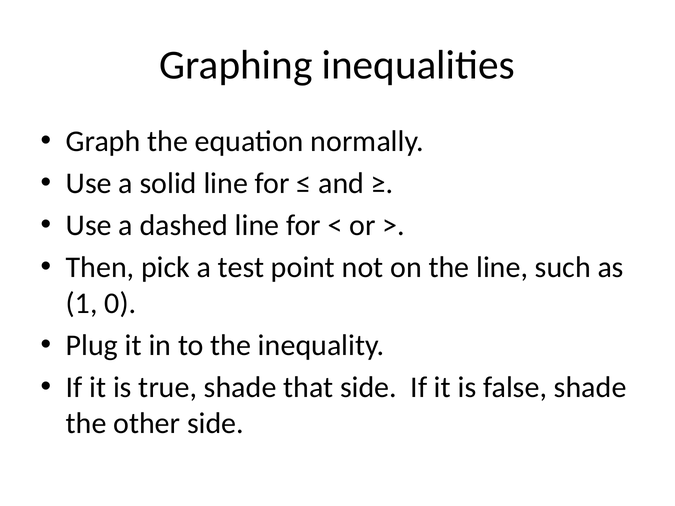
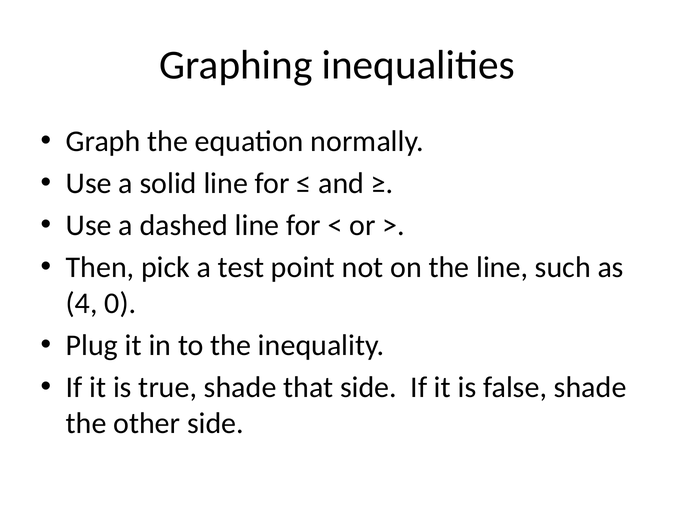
1: 1 -> 4
